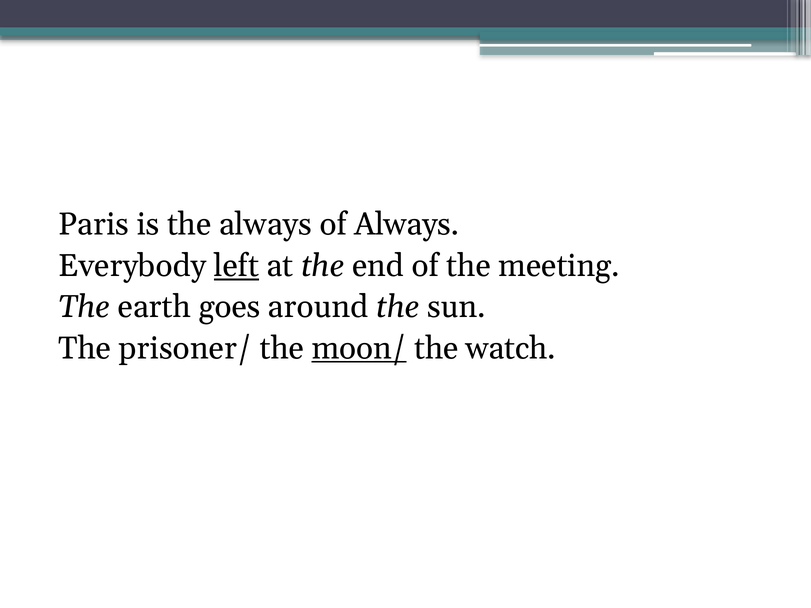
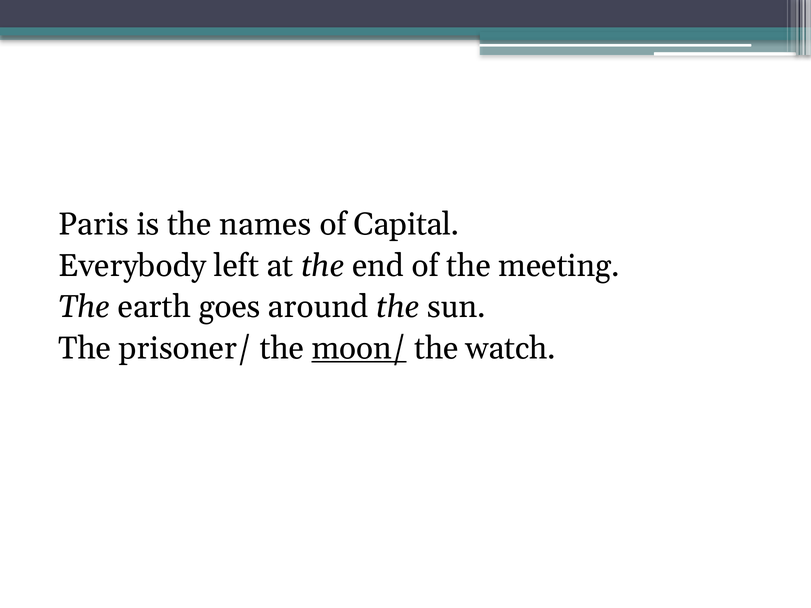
the always: always -> names
of Always: Always -> Capital
left underline: present -> none
